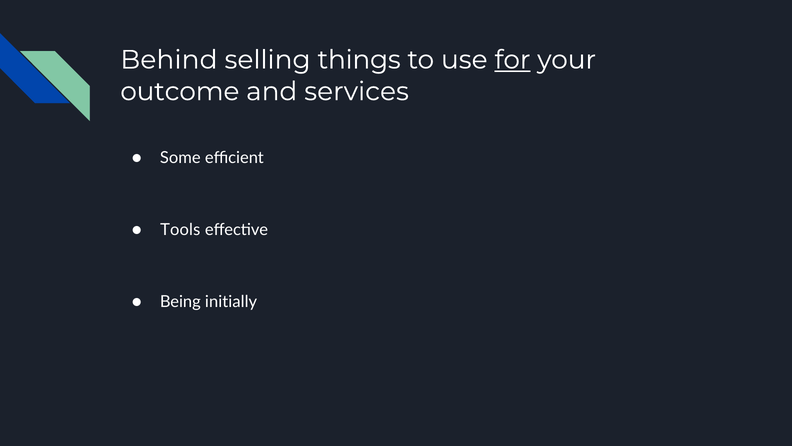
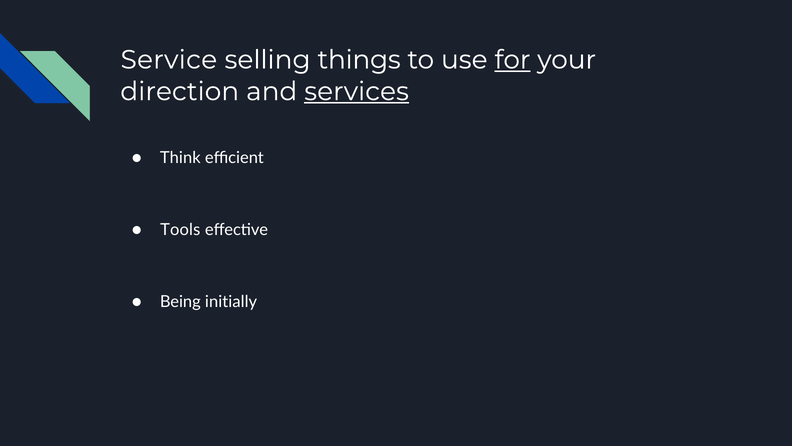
Behind: Behind -> Service
outcome: outcome -> direction
services underline: none -> present
Some: Some -> Think
